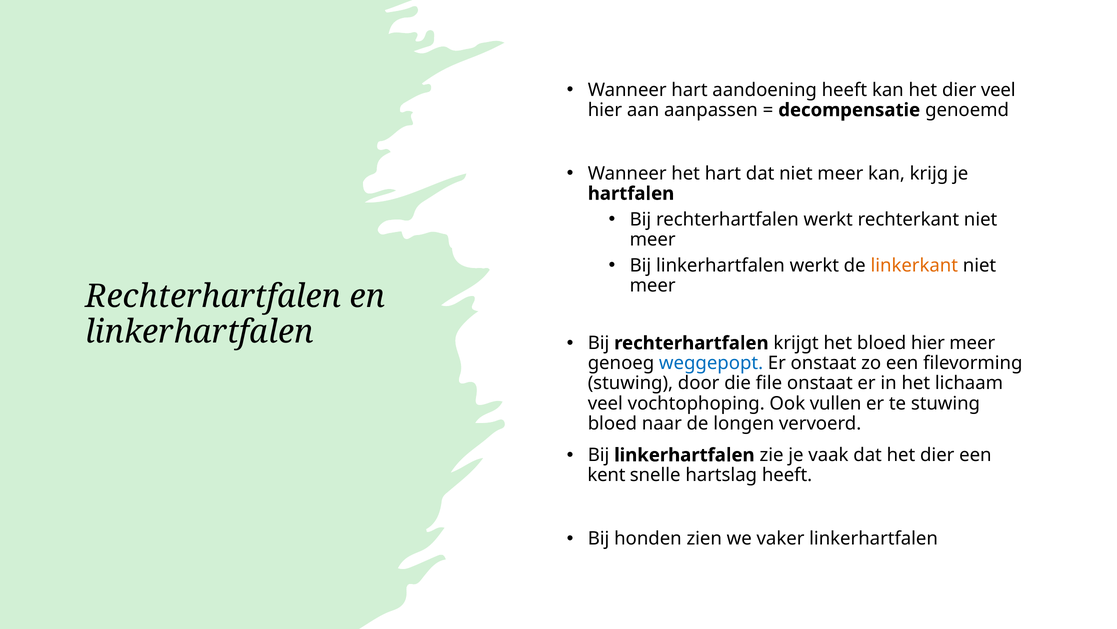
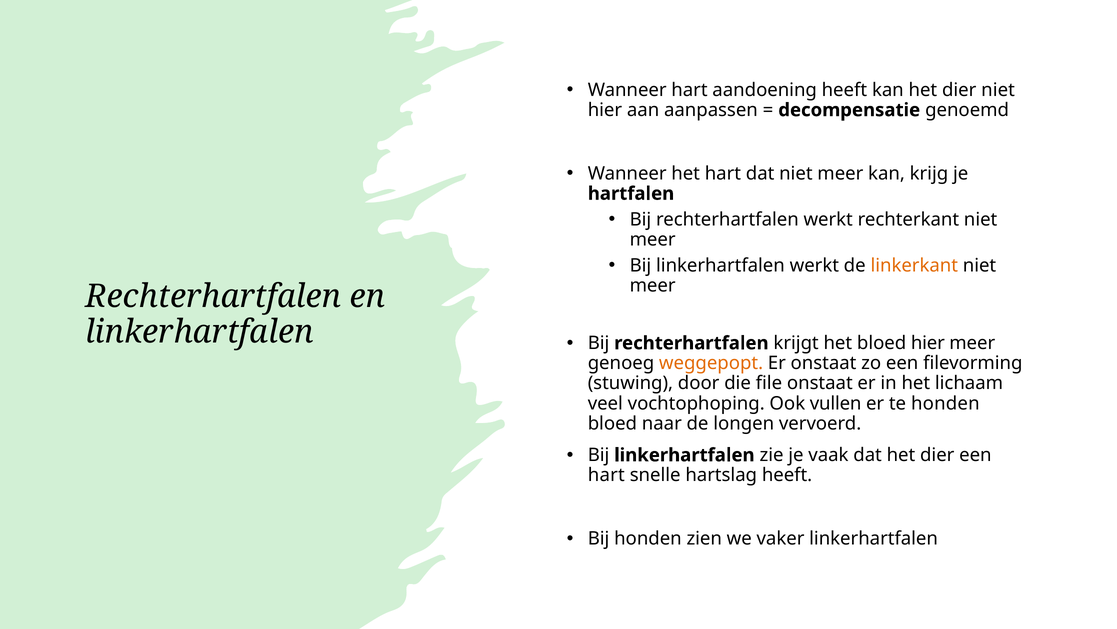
dier veel: veel -> niet
weggepopt colour: blue -> orange
te stuwing: stuwing -> honden
kent at (606, 475): kent -> hart
